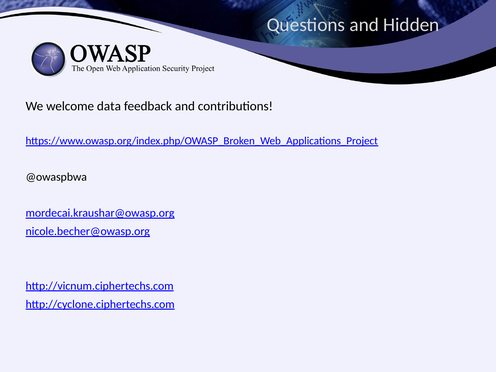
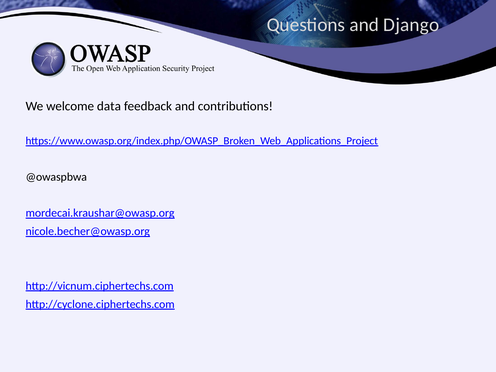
Hidden: Hidden -> Django
